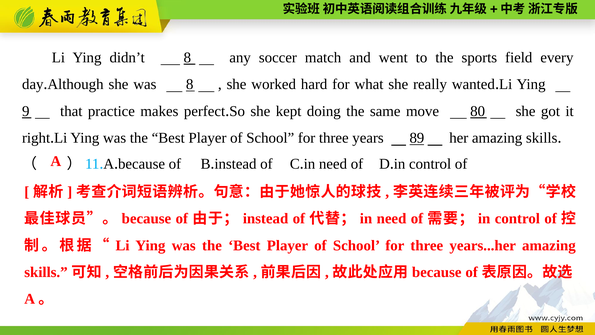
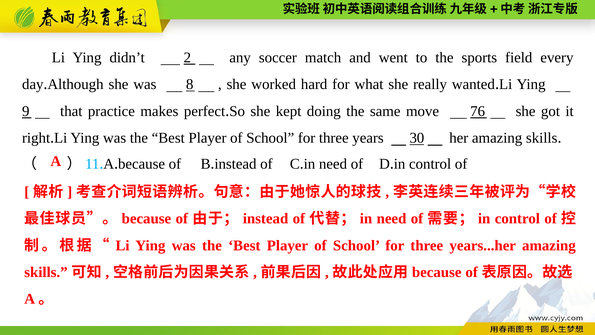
didn’t 8: 8 -> 2
80: 80 -> 76
89: 89 -> 30
